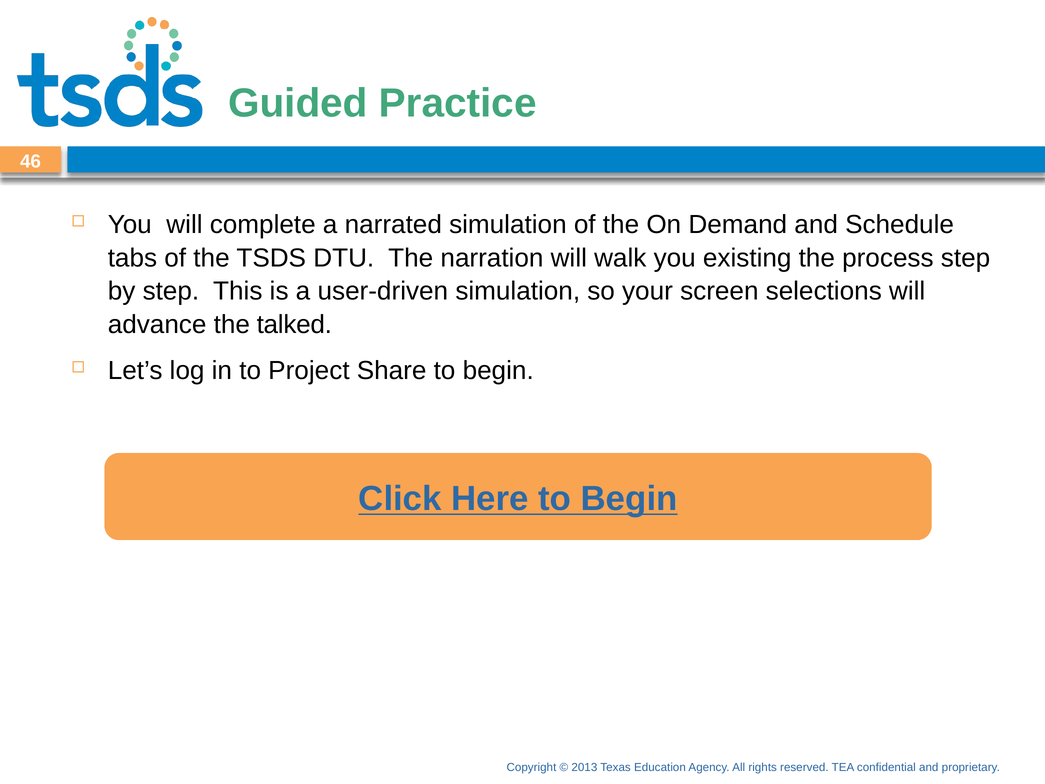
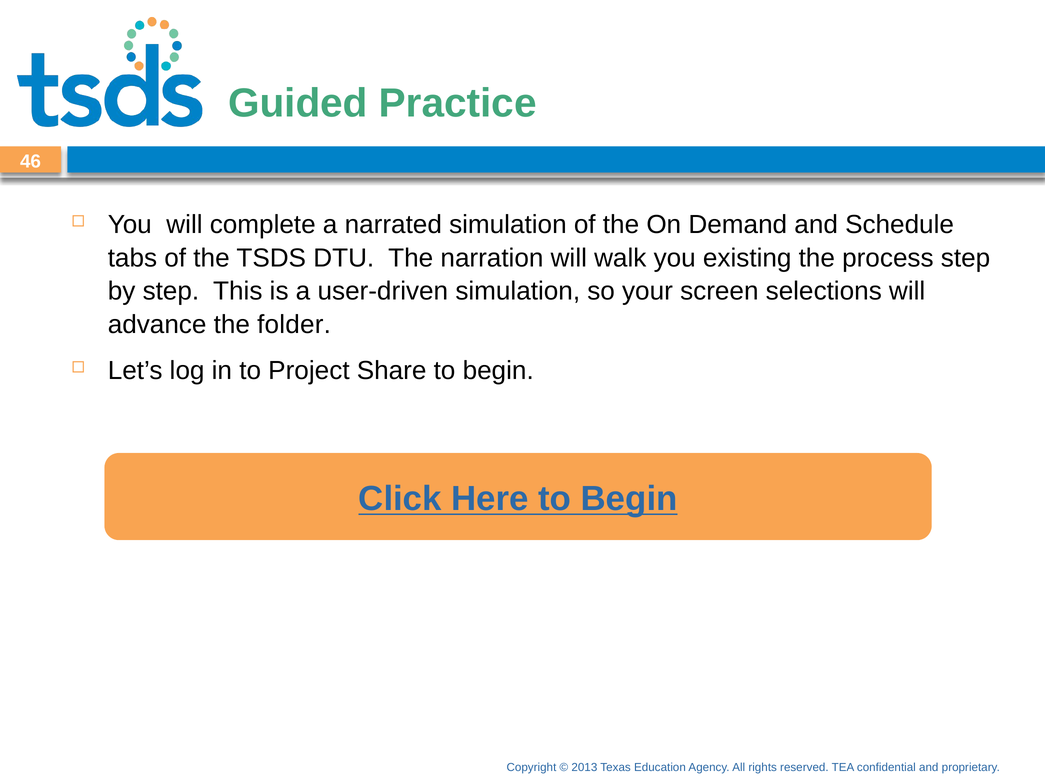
talked: talked -> folder
